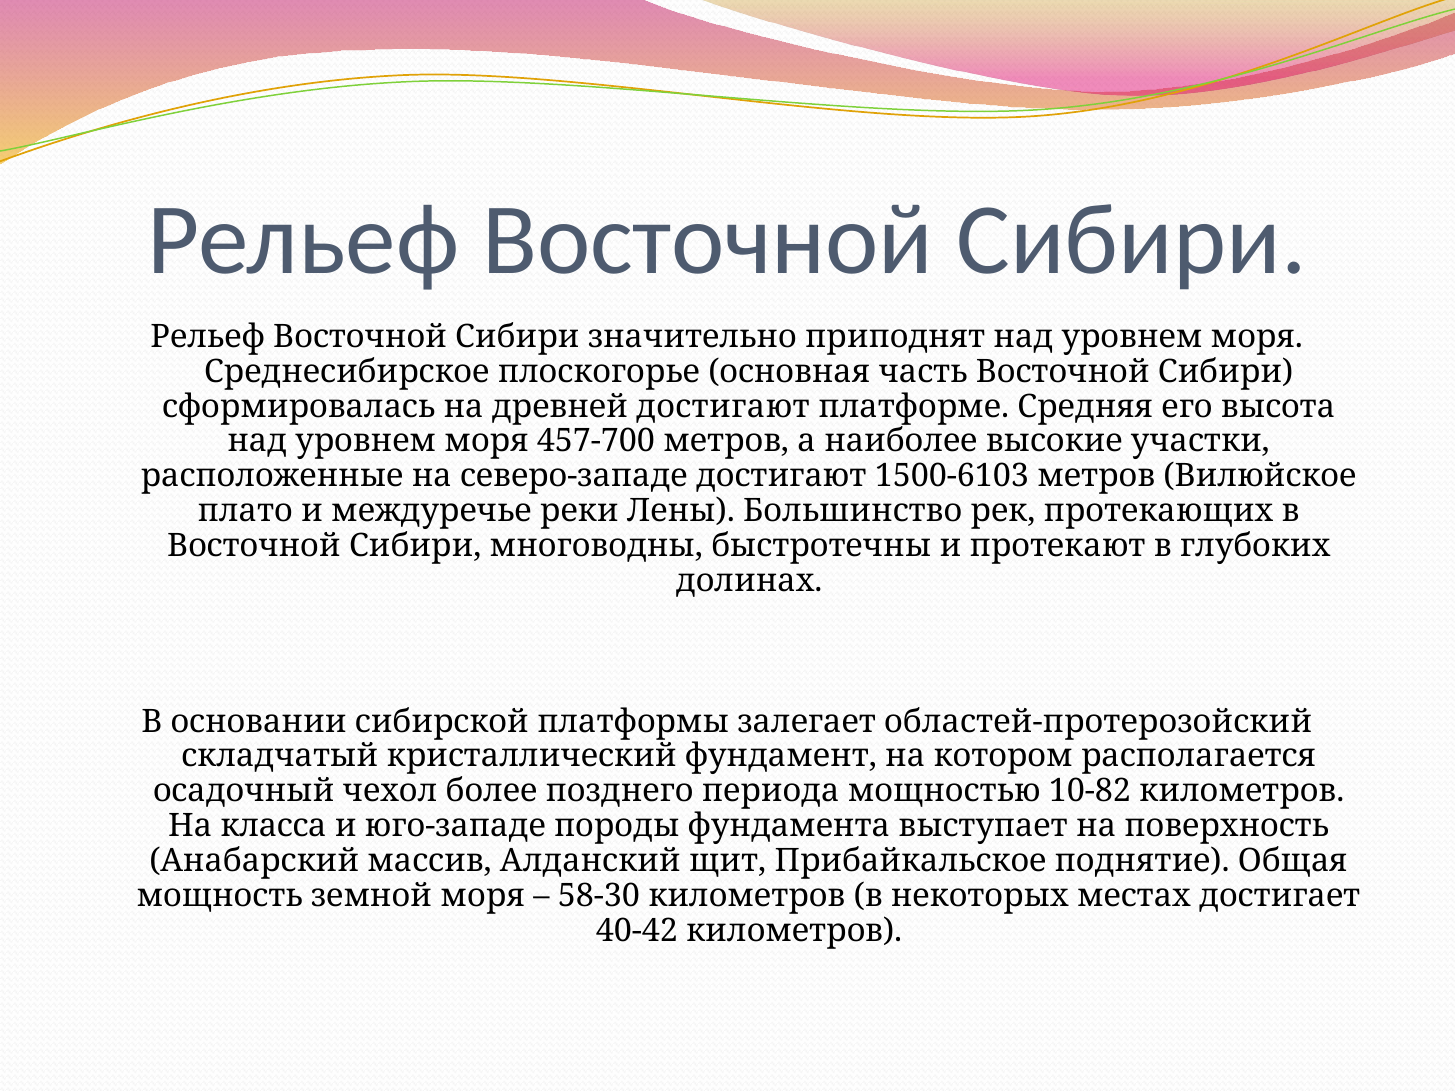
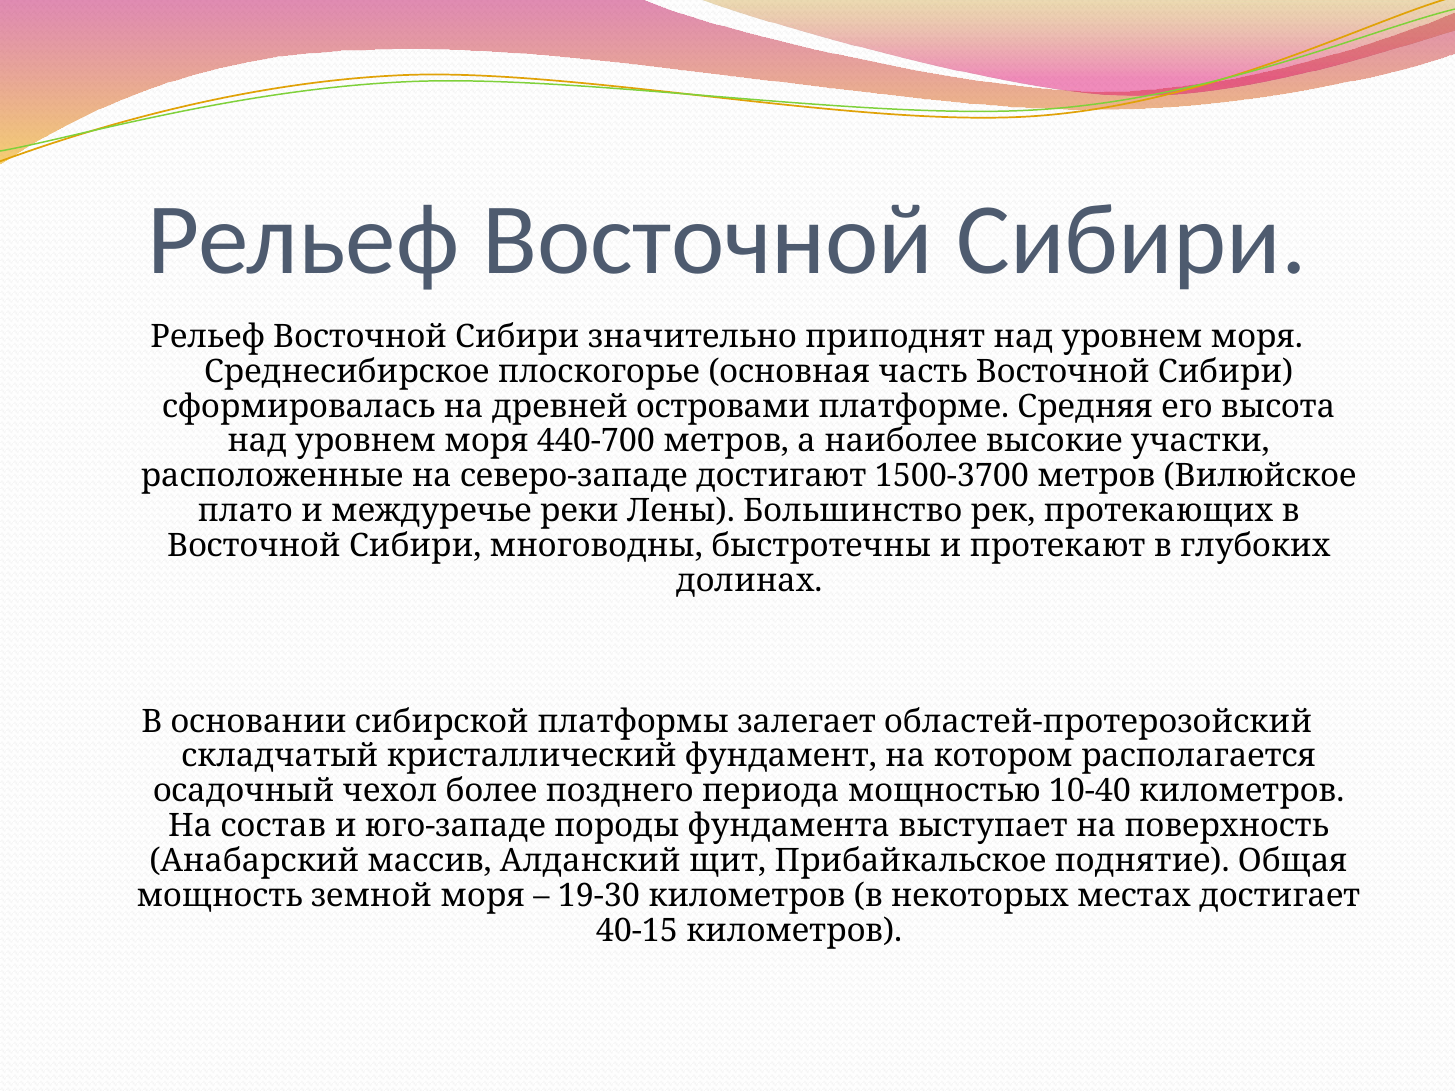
древней достигают: достигают -> островами
457-700: 457-700 -> 440-700
1500-6103: 1500-6103 -> 1500-3700
10-82: 10-82 -> 10-40
класса: класса -> состав
58-30: 58-30 -> 19-30
40-42: 40-42 -> 40-15
